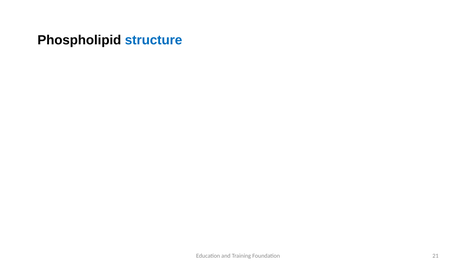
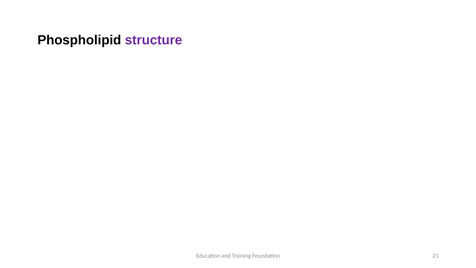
structure colour: blue -> purple
